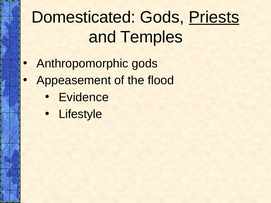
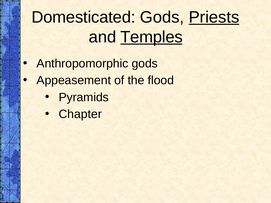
Temples underline: none -> present
Evidence: Evidence -> Pyramids
Lifestyle: Lifestyle -> Chapter
